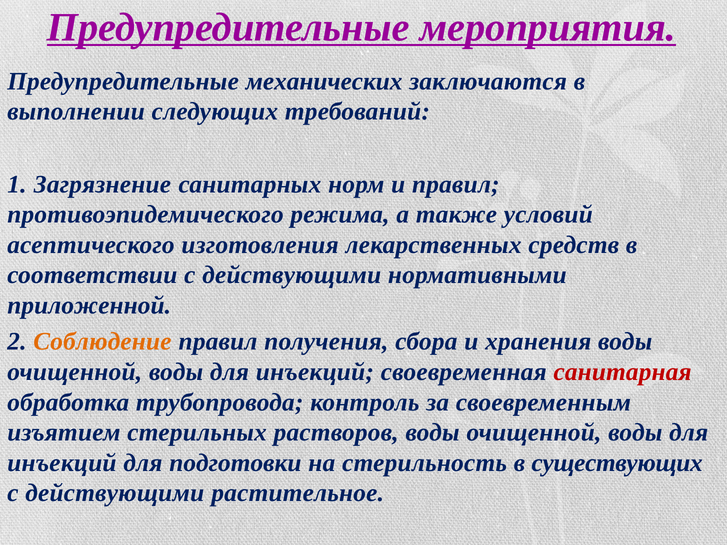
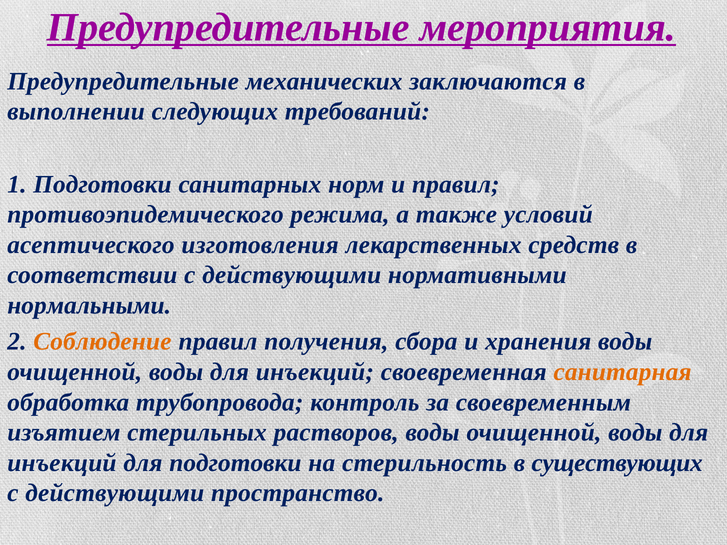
1 Загрязнение: Загрязнение -> Подготовки
приложенной: приложенной -> нормальными
санитарная colour: red -> orange
растительное: растительное -> пространство
